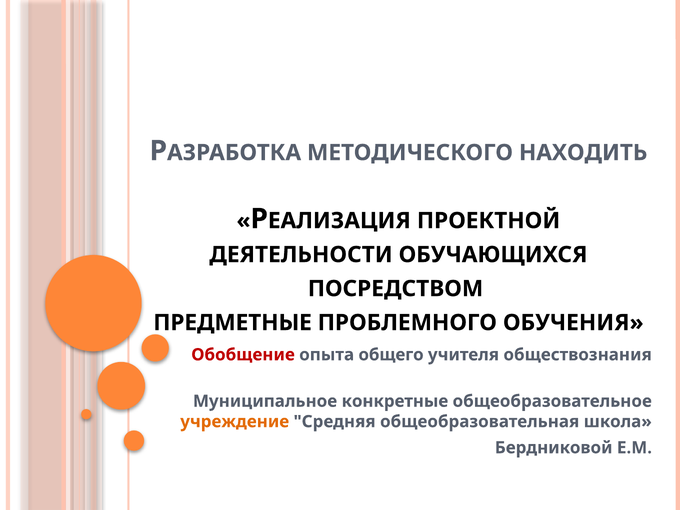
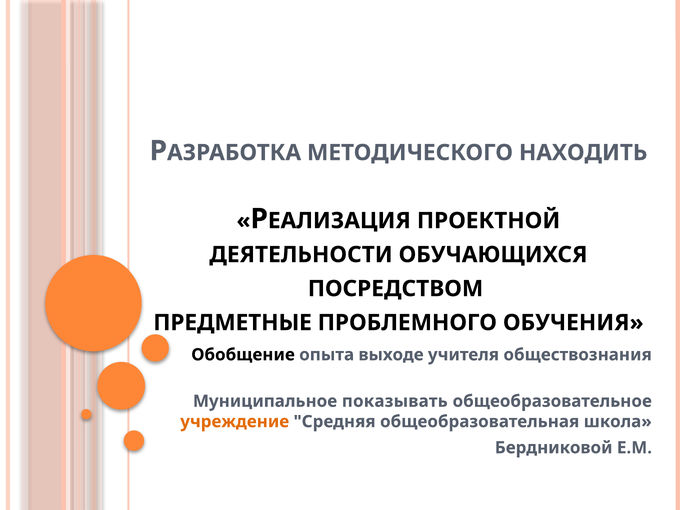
Обобщение colour: red -> black
общего: общего -> выходе
конкретные: конкретные -> показывать
